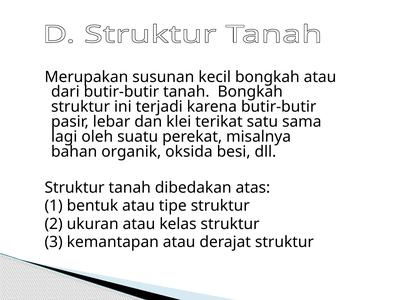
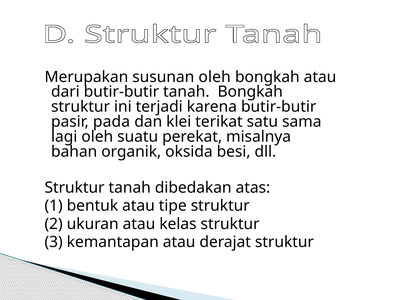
susunan kecil: kecil -> oleh
lebar: lebar -> pada
